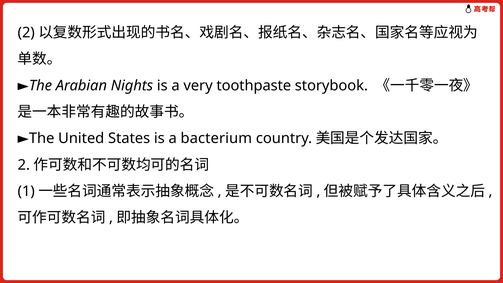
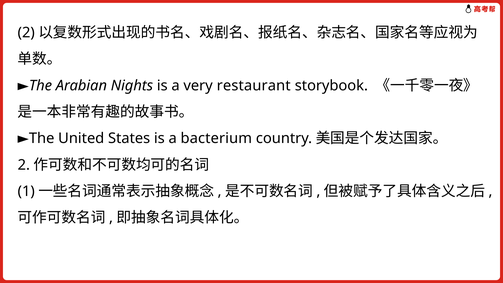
toothpaste: toothpaste -> restaurant
